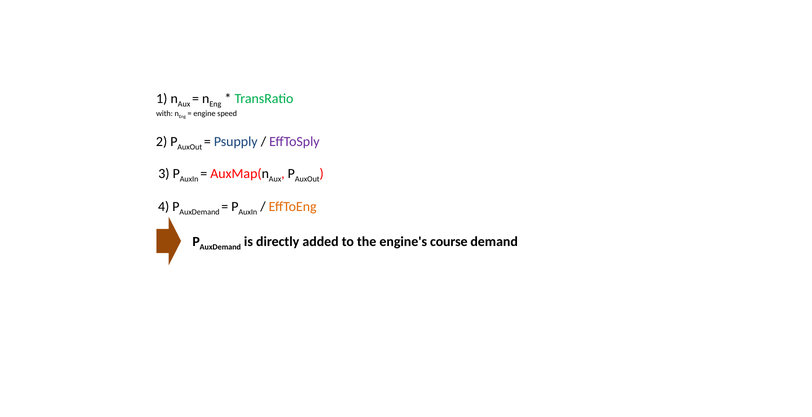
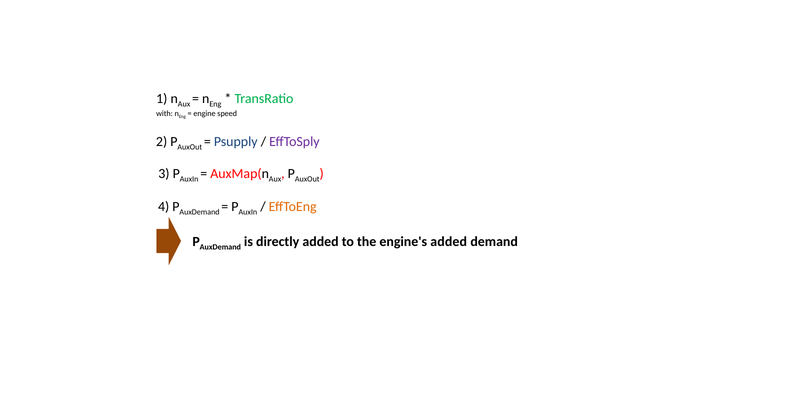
engine's course: course -> added
